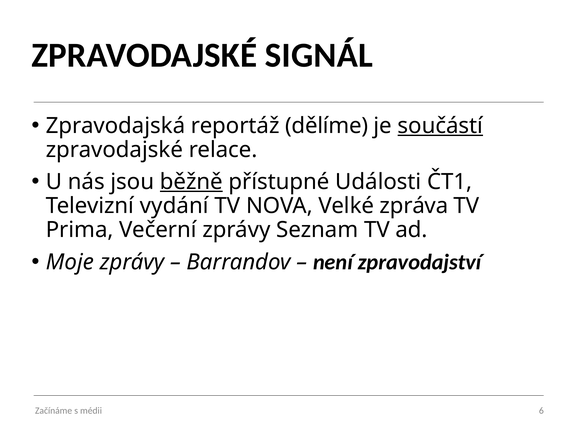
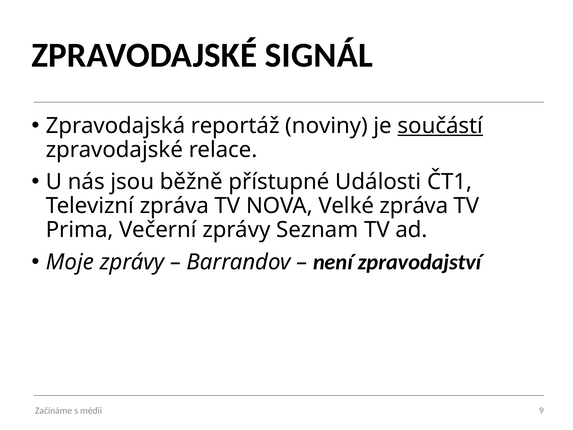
dělíme: dělíme -> noviny
běžně underline: present -> none
Televizní vydání: vydání -> zpráva
6: 6 -> 9
